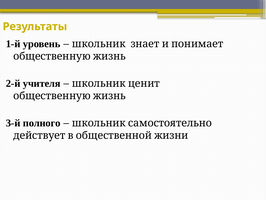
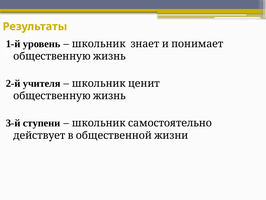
полного: полного -> ступени
